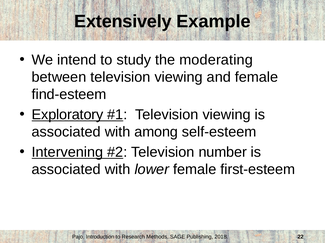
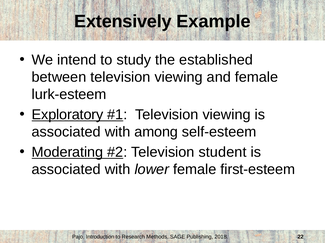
moderating: moderating -> established
find-esteem: find-esteem -> lurk-esteem
Intervening: Intervening -> Moderating
number: number -> student
